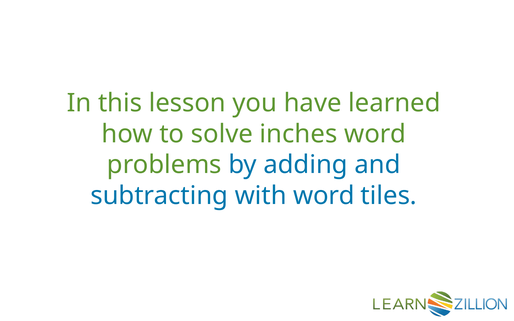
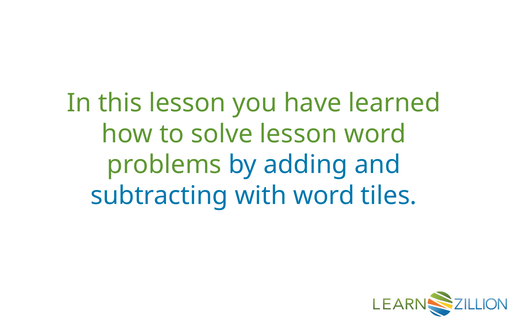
solve inches: inches -> lesson
